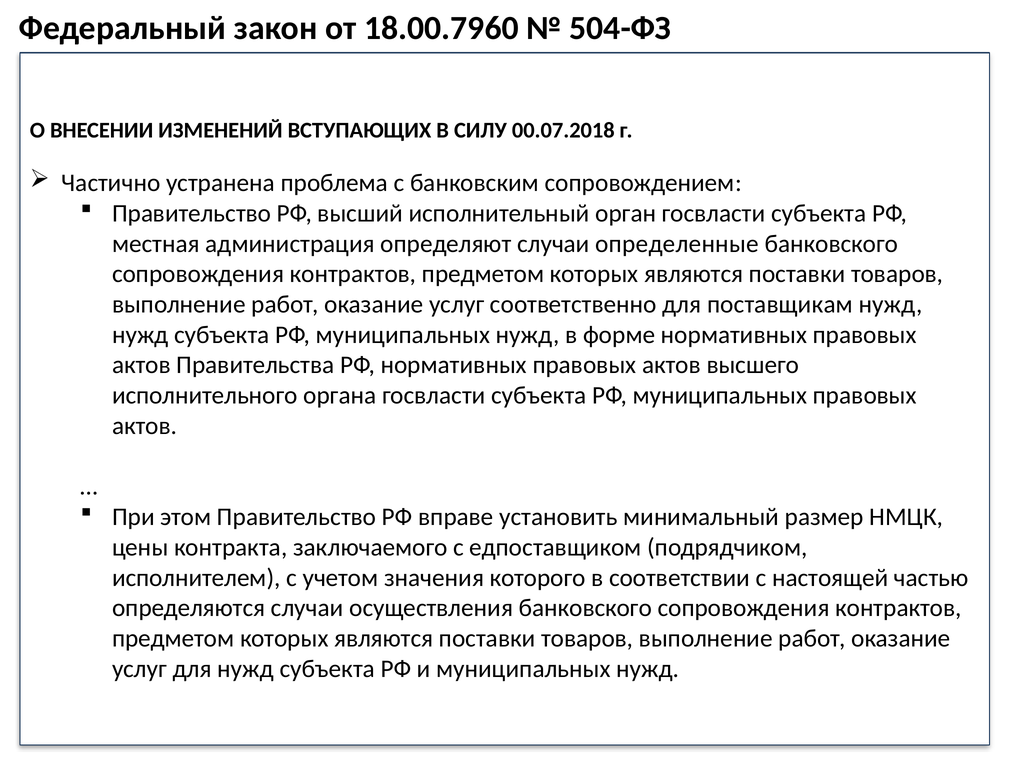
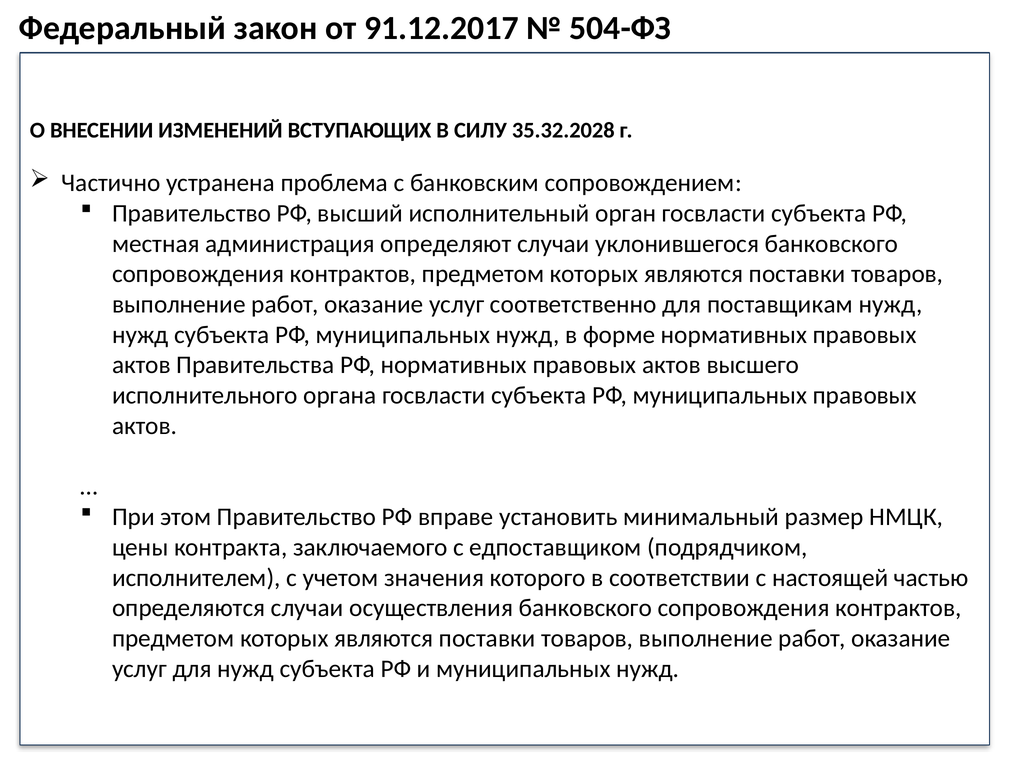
18.00.7960: 18.00.7960 -> 91.12.2017
00.07.2018: 00.07.2018 -> 35.32.2028
определенные: определенные -> уклонившегося
